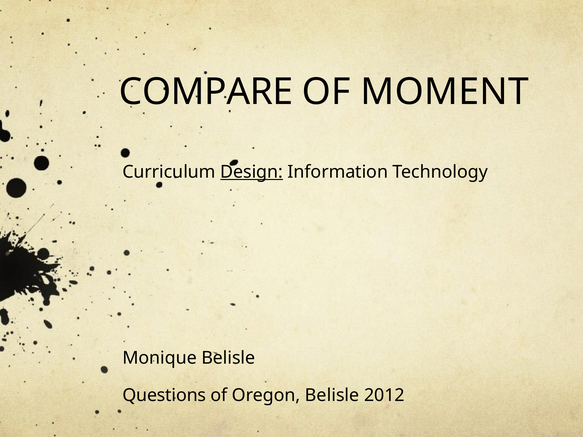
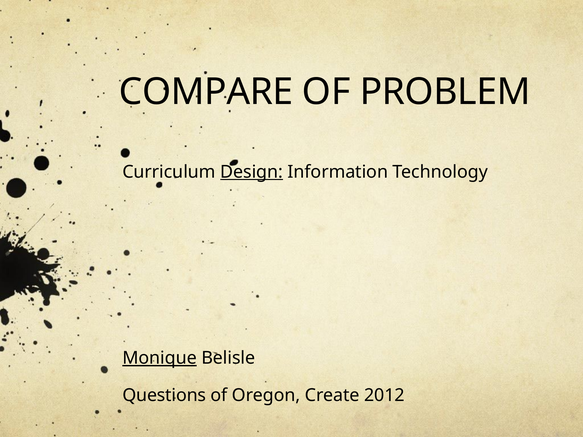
MOMENT: MOMENT -> PROBLEM
Monique underline: none -> present
Oregon Belisle: Belisle -> Create
